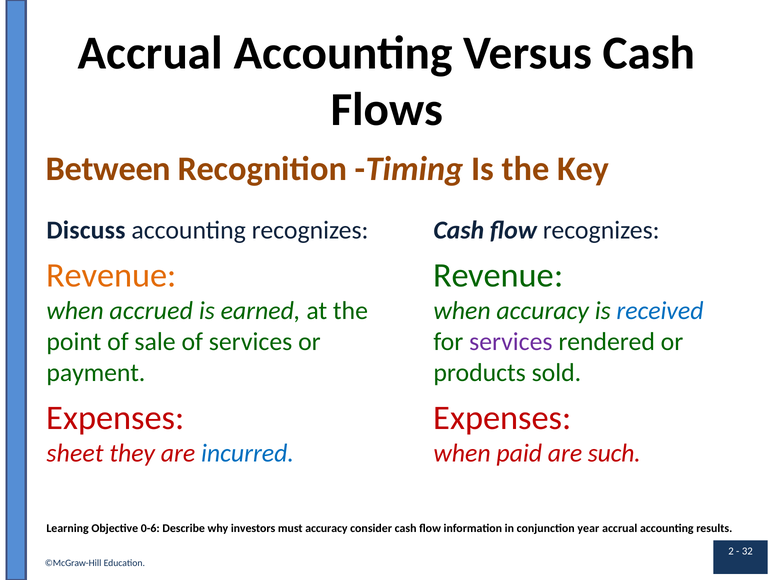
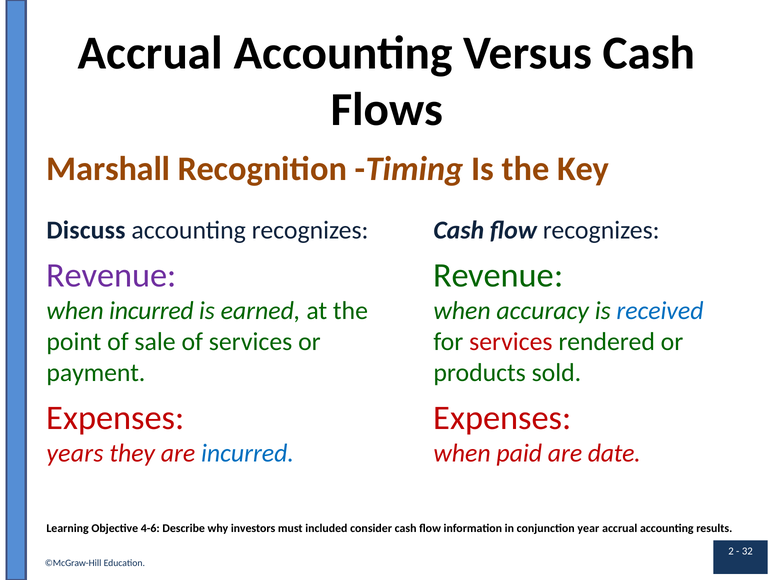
Between: Between -> Marshall
Revenue at (111, 276) colour: orange -> purple
when accrued: accrued -> incurred
services at (511, 342) colour: purple -> red
sheet: sheet -> years
such: such -> date
0-6: 0-6 -> 4-6
must accuracy: accuracy -> included
